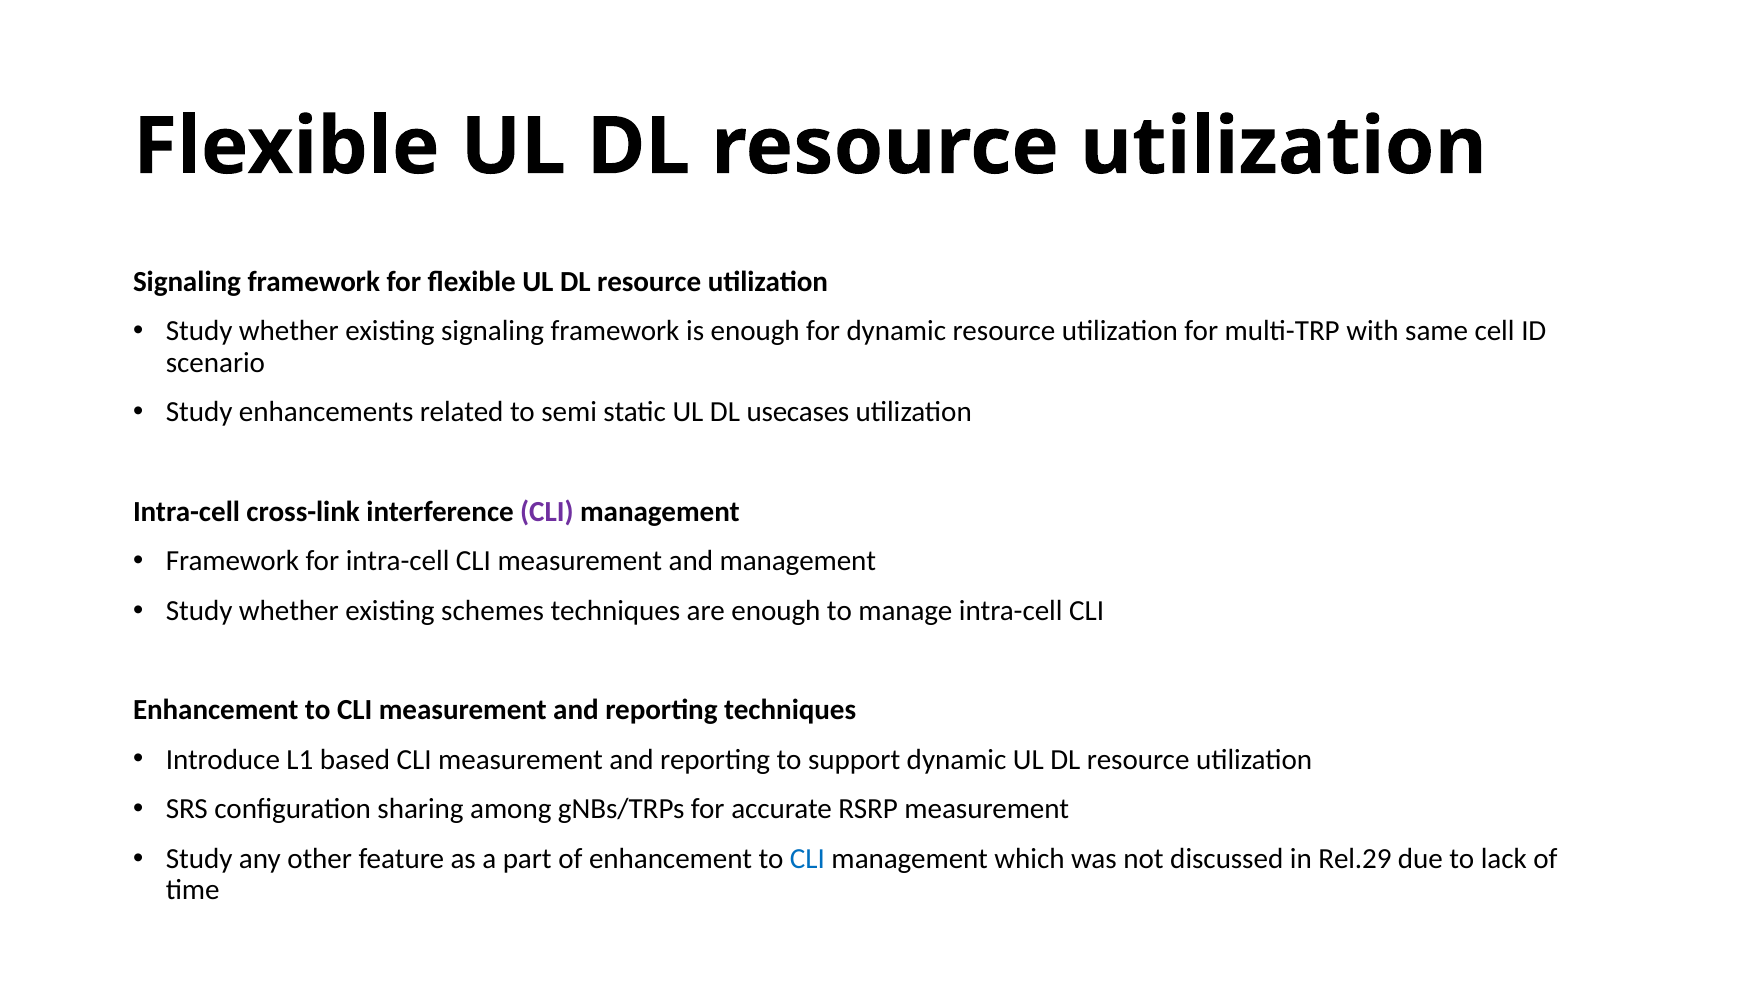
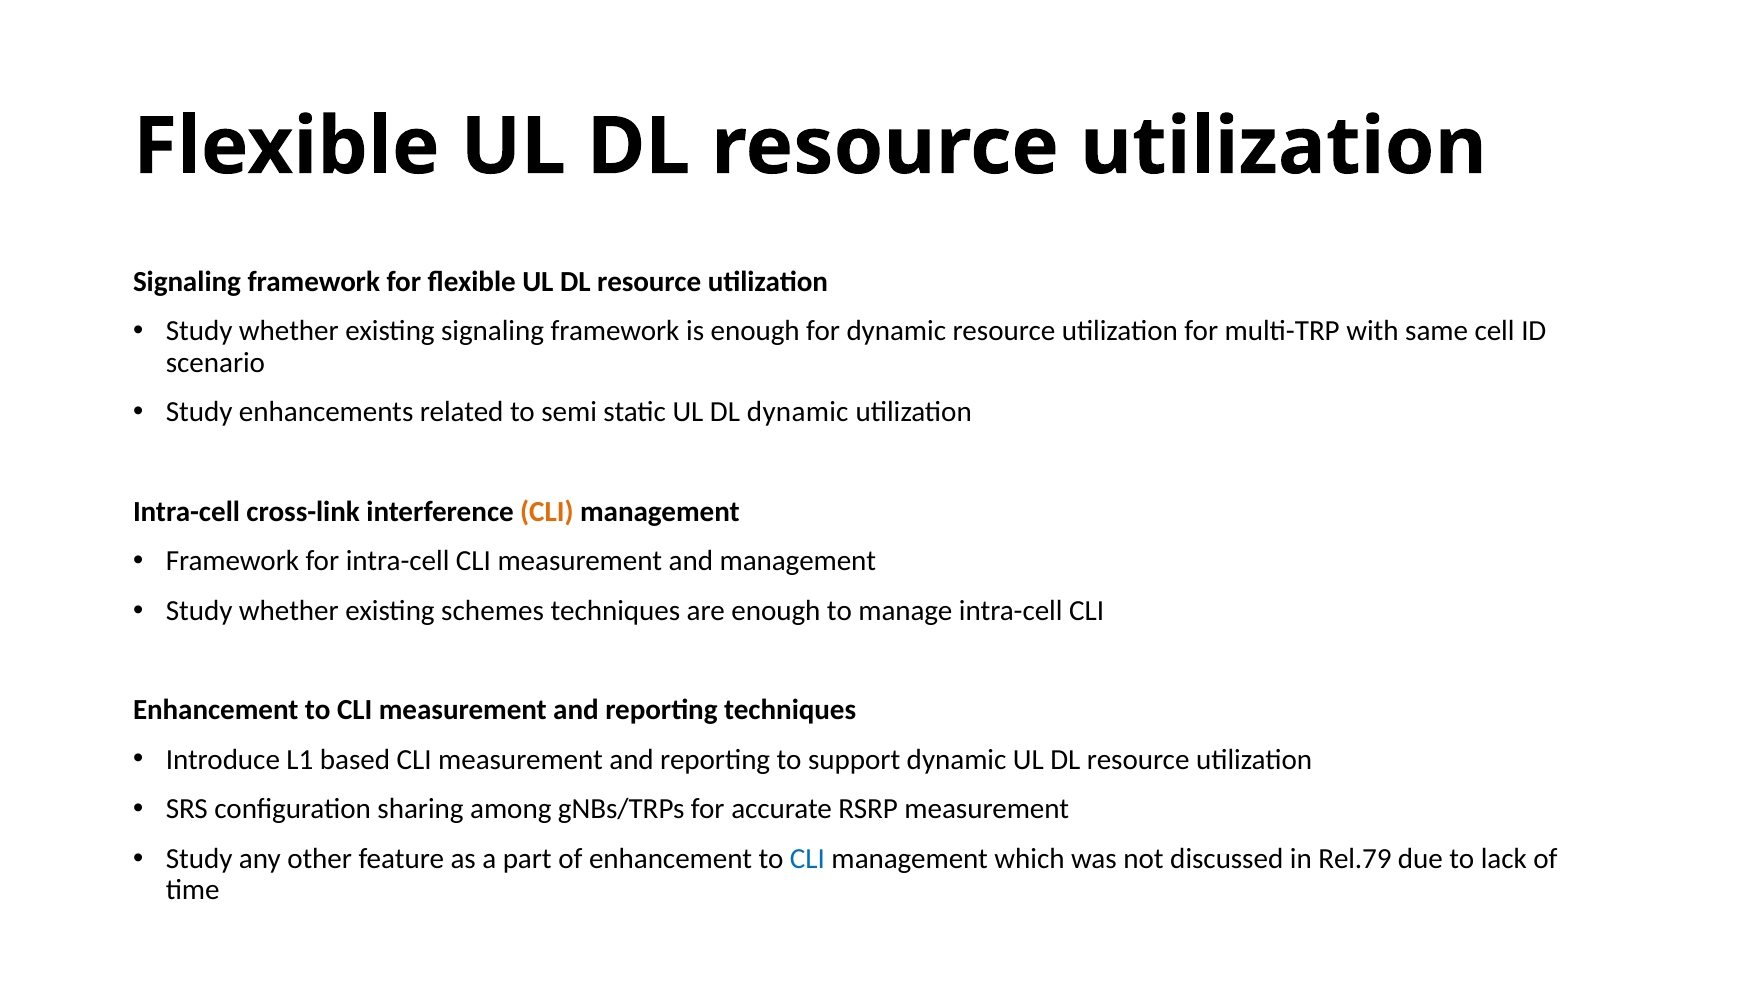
DL usecases: usecases -> dynamic
CLI at (547, 512) colour: purple -> orange
Rel.29: Rel.29 -> Rel.79
